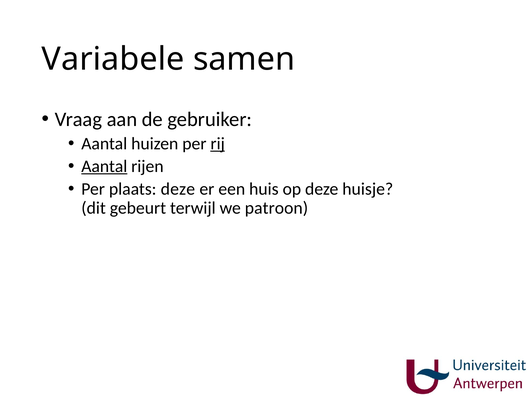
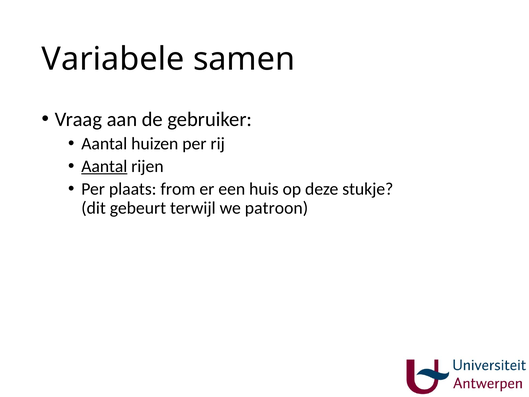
rij underline: present -> none
plaats deze: deze -> from
huisje: huisje -> stukje
